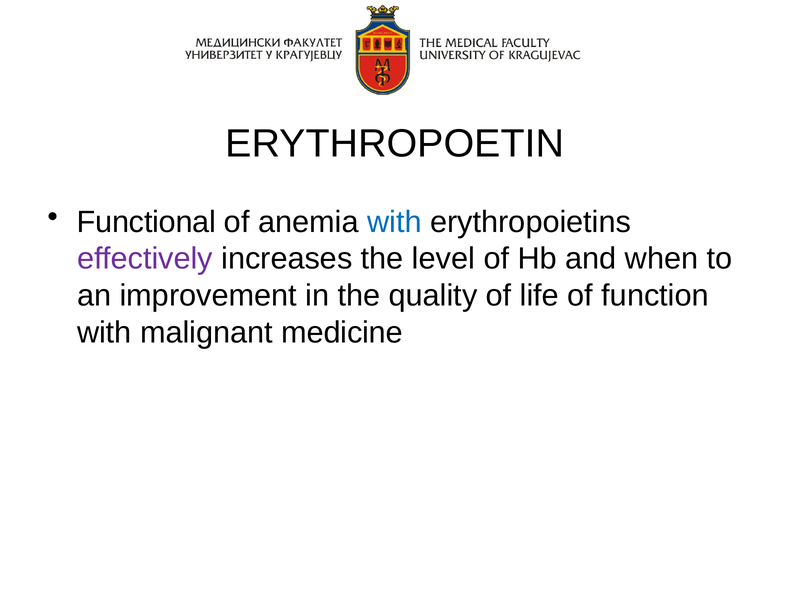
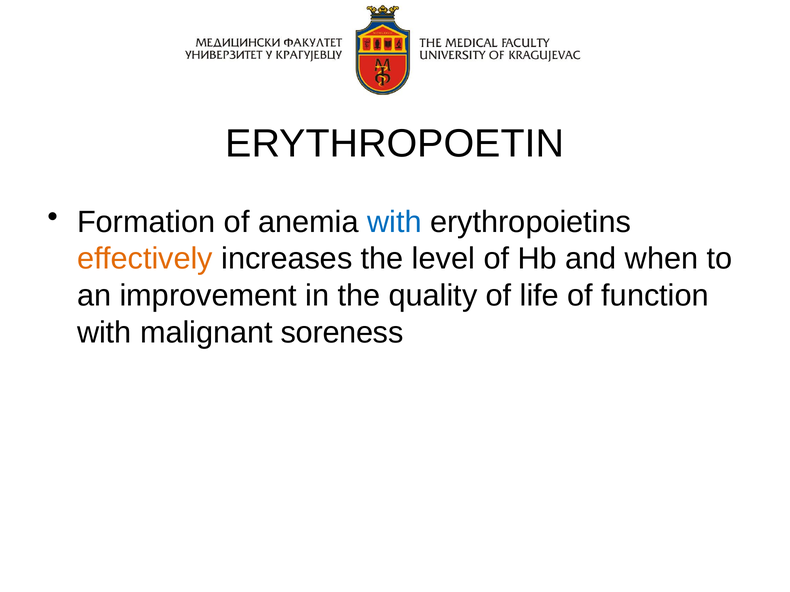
Functional: Functional -> Formation
effectively colour: purple -> orange
medicine: medicine -> soreness
